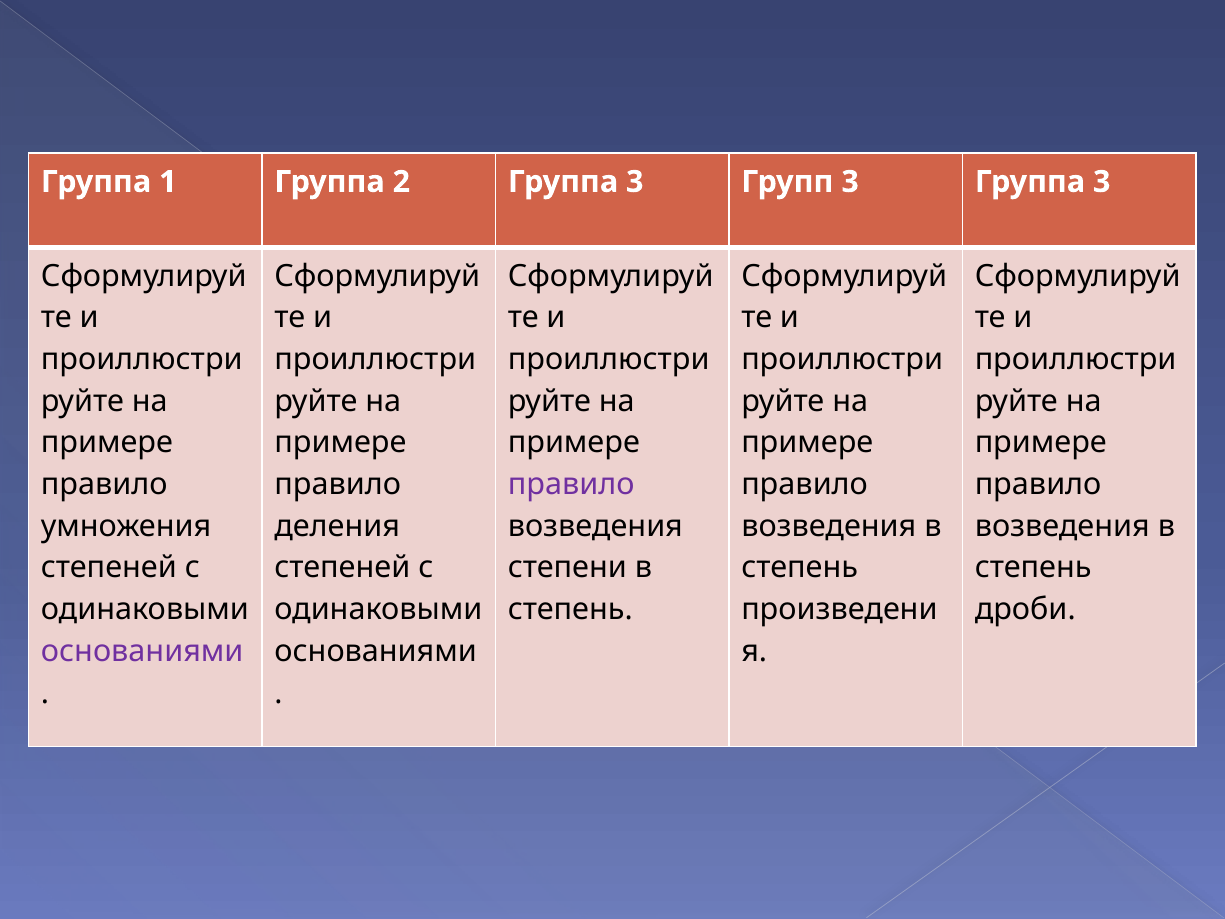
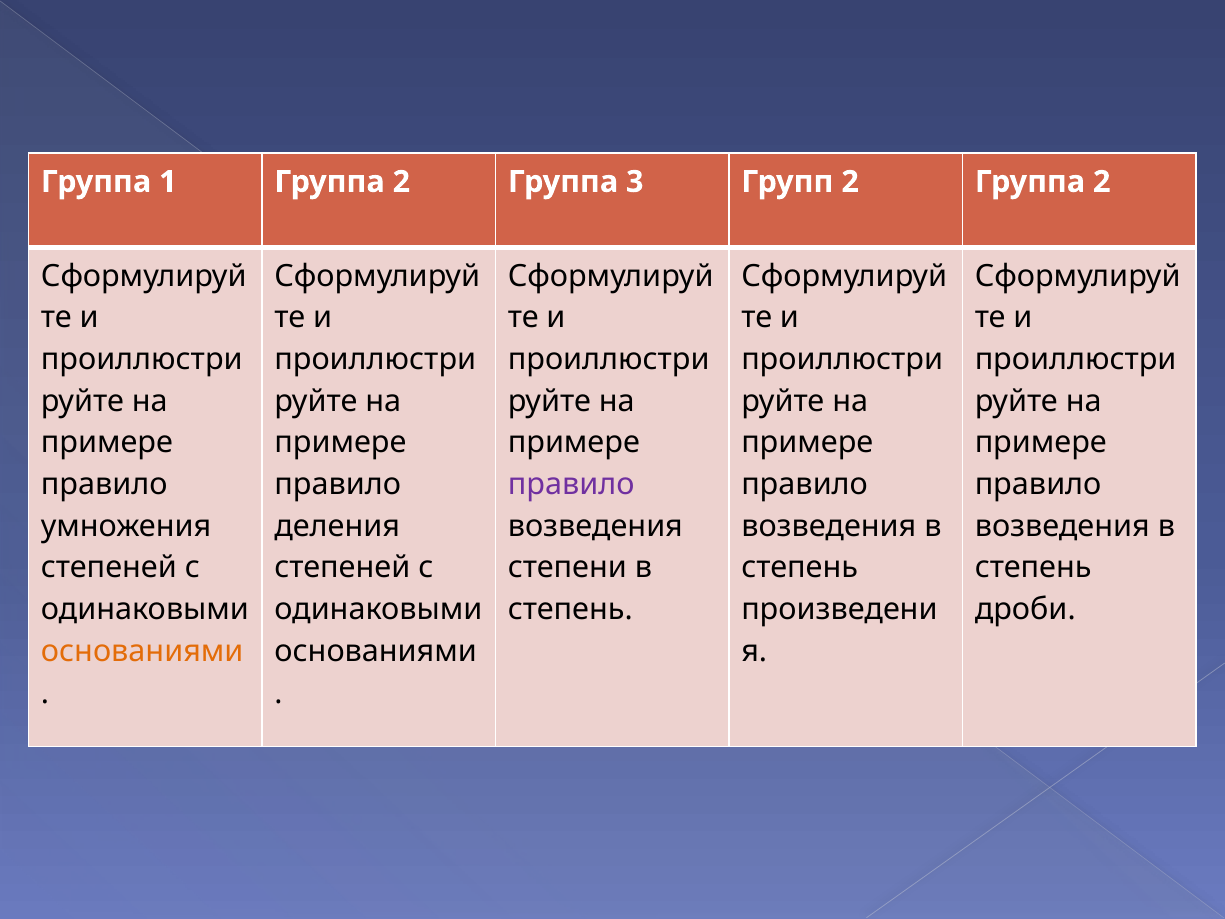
Групп 3: 3 -> 2
3 at (1102, 182): 3 -> 2
основаниями at (142, 651) colour: purple -> orange
